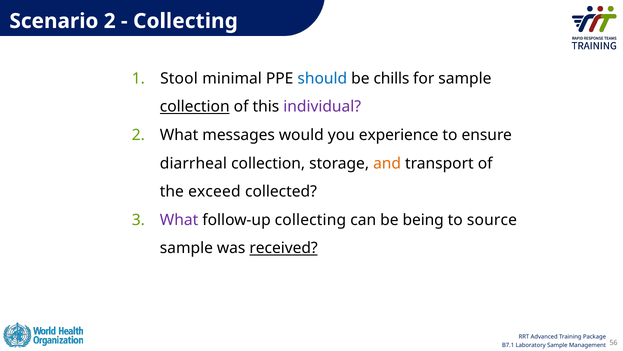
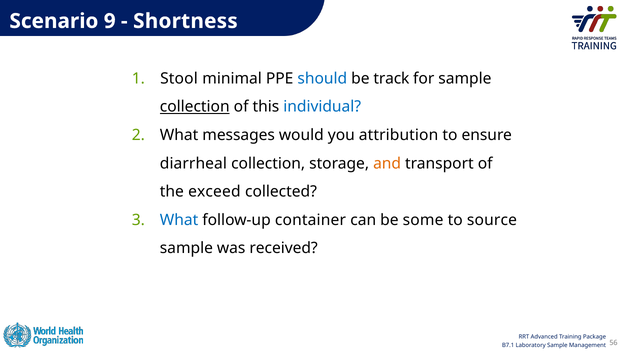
Scenario 2: 2 -> 9
Collecting at (185, 21): Collecting -> Shortness
chills: chills -> track
individual colour: purple -> blue
experience: experience -> attribution
What at (179, 220) colour: purple -> blue
follow-up collecting: collecting -> container
being: being -> some
received underline: present -> none
